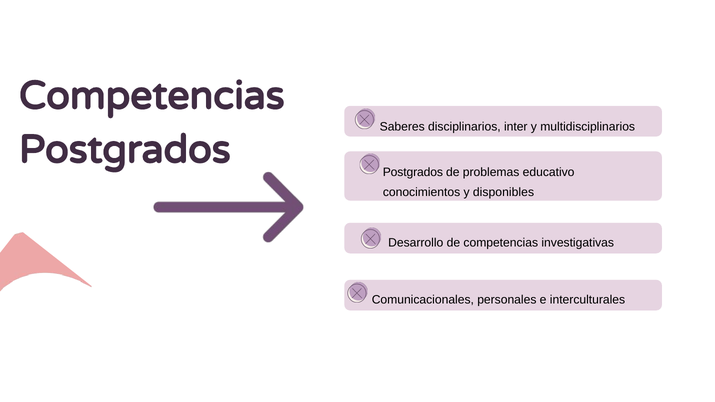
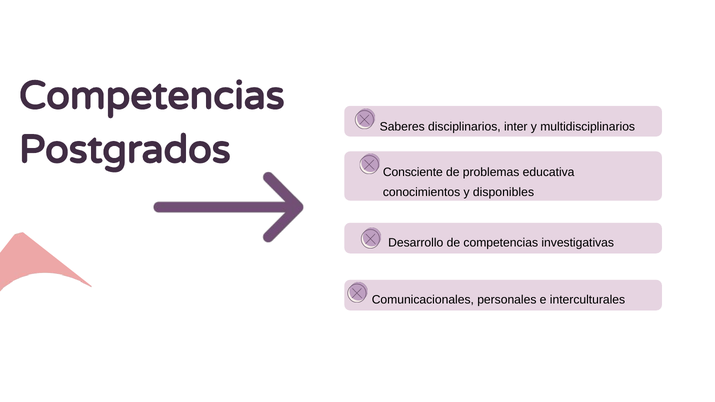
Postgrados at (413, 172): Postgrados -> Consciente
educativo: educativo -> educativa
